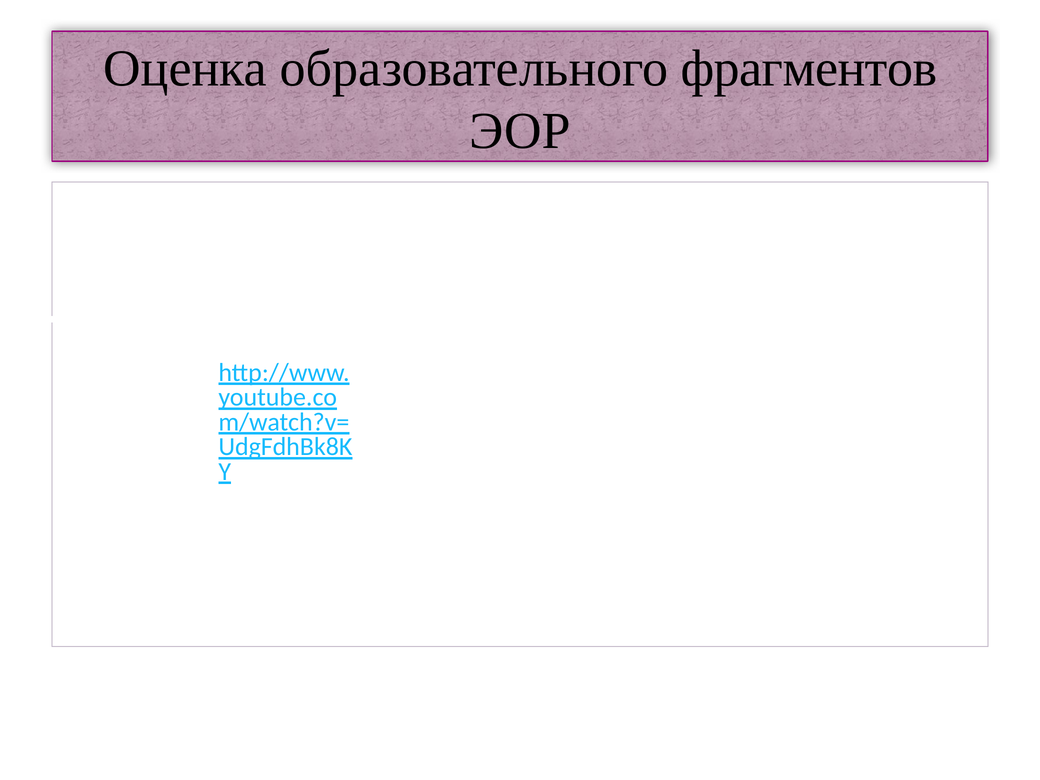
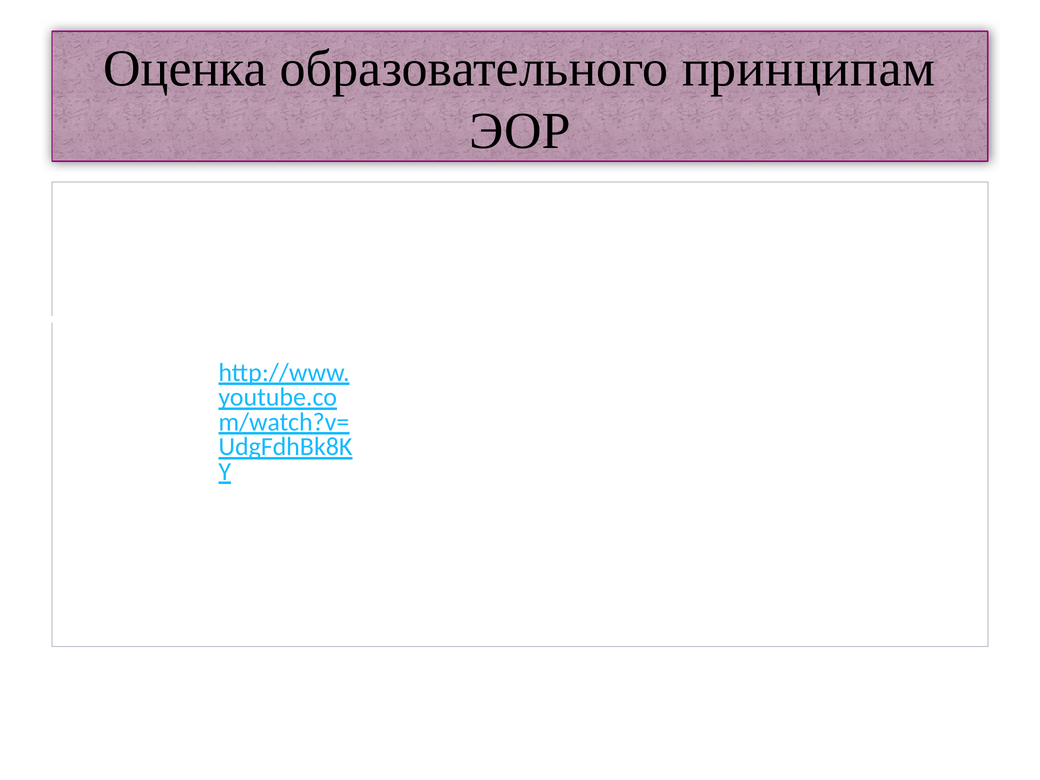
фрагментов: фрагментов -> принципам
